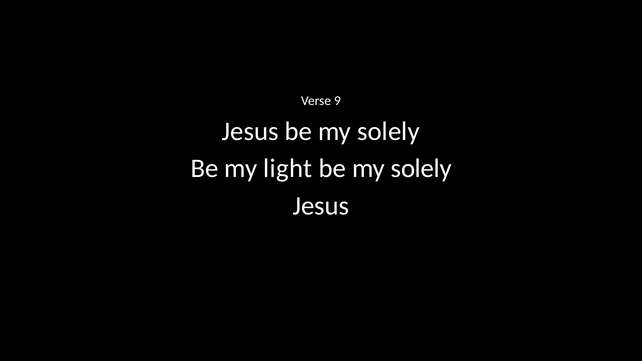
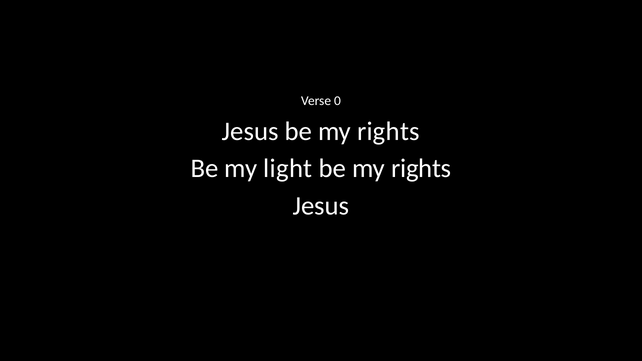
9: 9 -> 0
Jesus be my solely: solely -> rights
solely at (421, 169): solely -> rights
